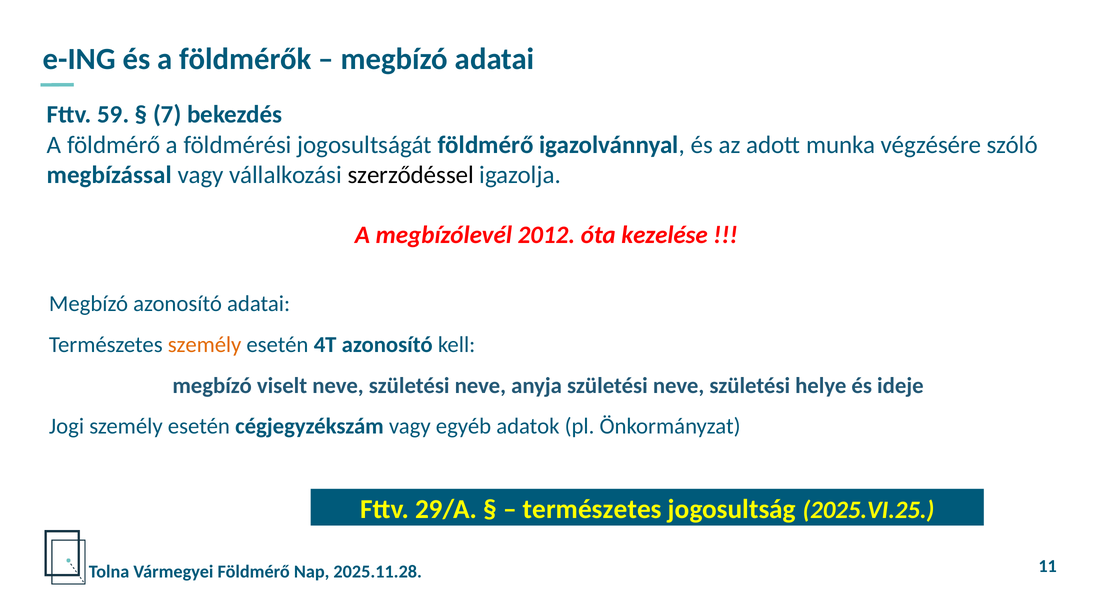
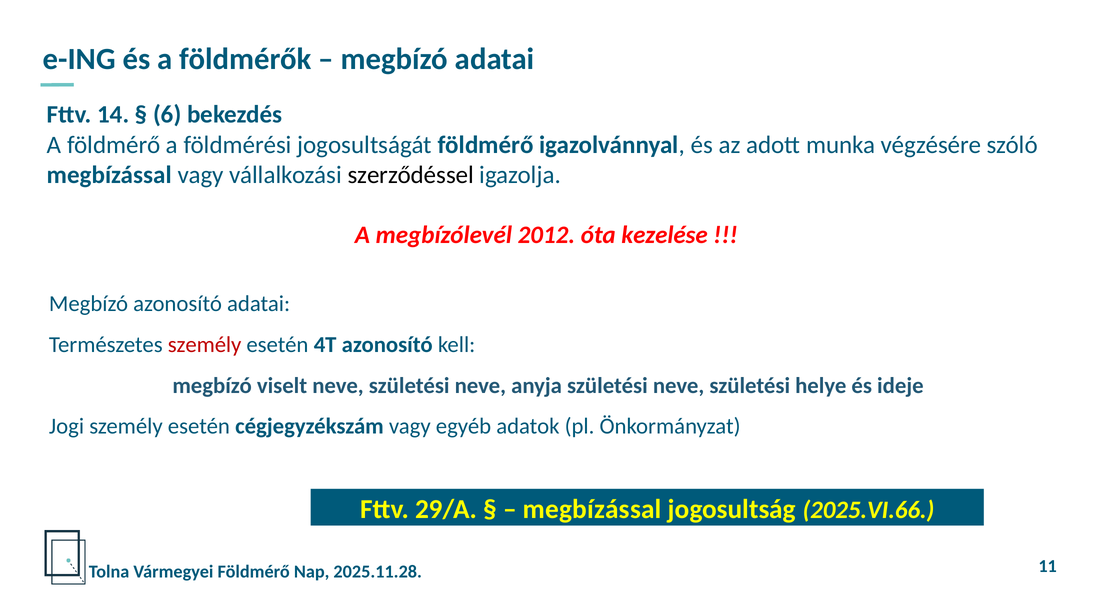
59: 59 -> 14
7: 7 -> 6
személy at (205, 344) colour: orange -> red
természetes at (592, 509): természetes -> megbízással
2025.VI.25: 2025.VI.25 -> 2025.VI.66
